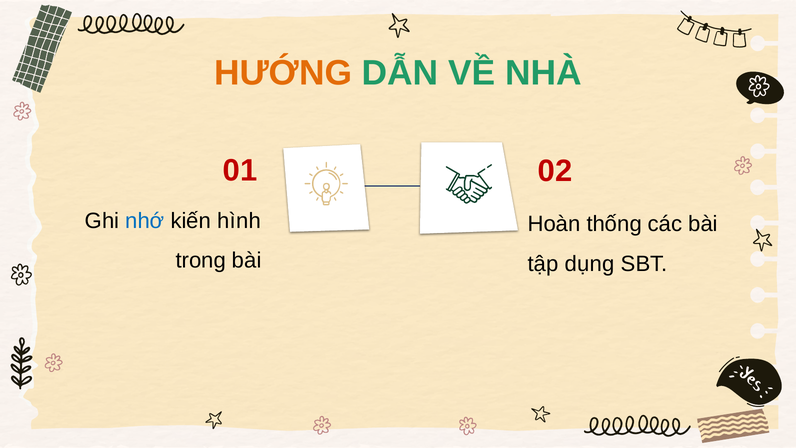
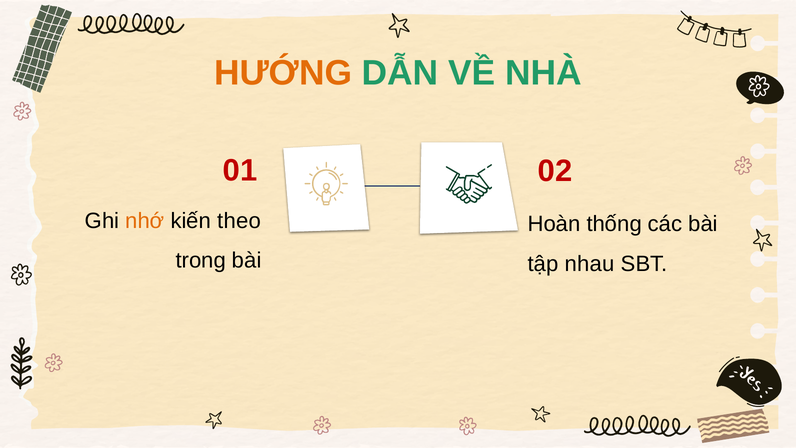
nhớ colour: blue -> orange
hình: hình -> theo
dụng: dụng -> nhau
